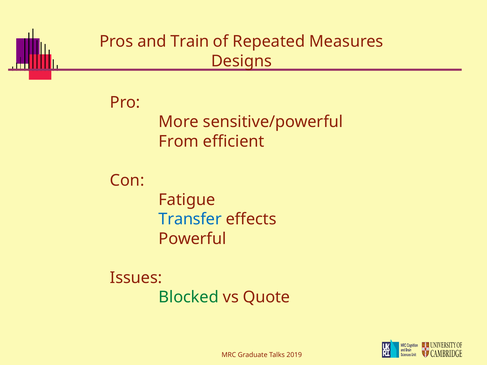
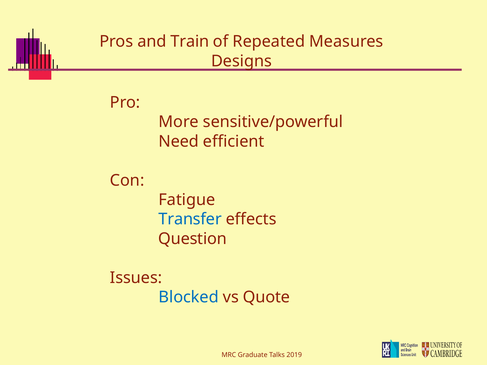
From: From -> Need
Powerful: Powerful -> Question
Blocked colour: green -> blue
